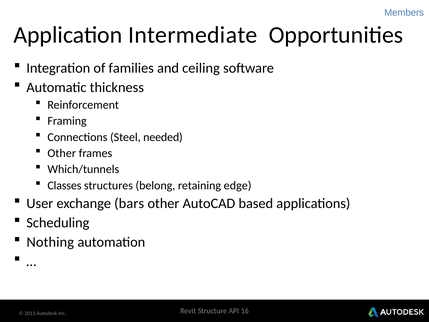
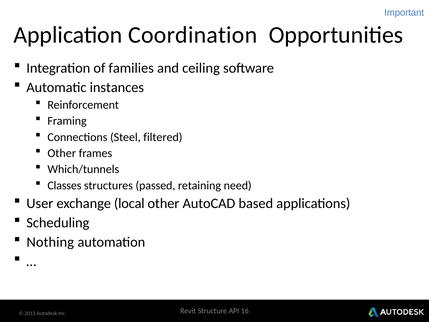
Members: Members -> Important
Intermediate: Intermediate -> Coordination
thickness: thickness -> instances
needed: needed -> filtered
belong: belong -> passed
edge: edge -> need
bars: bars -> local
